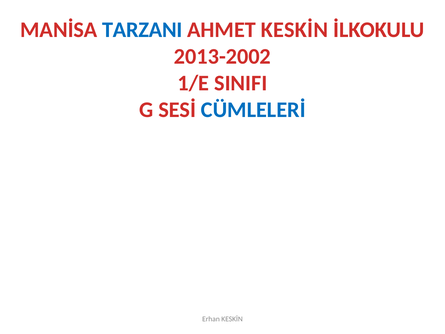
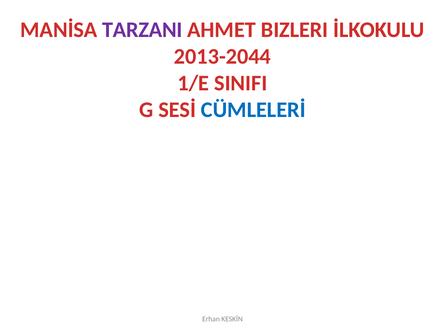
TARZANI colour: blue -> purple
AHMET KESKİN: KESKİN -> BIZLERI
2013-2002: 2013-2002 -> 2013-2044
